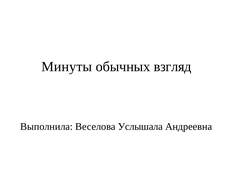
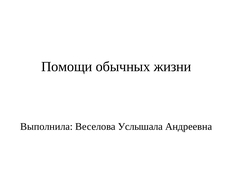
Минуты: Минуты -> Помощи
взгляд: взгляд -> жизни
